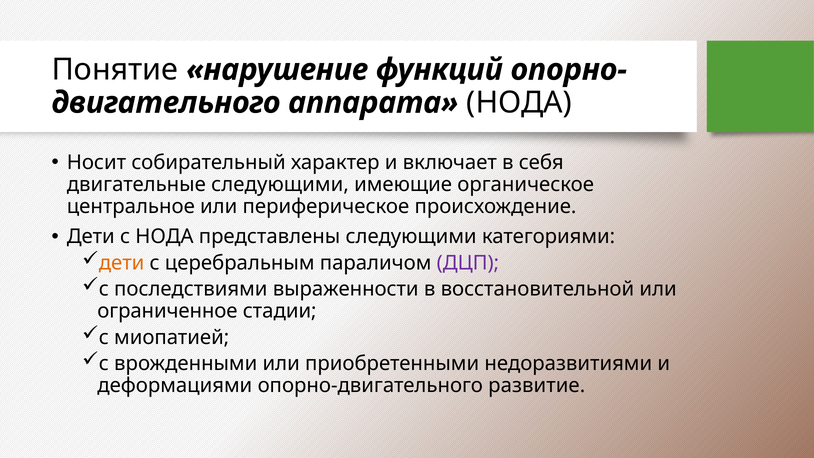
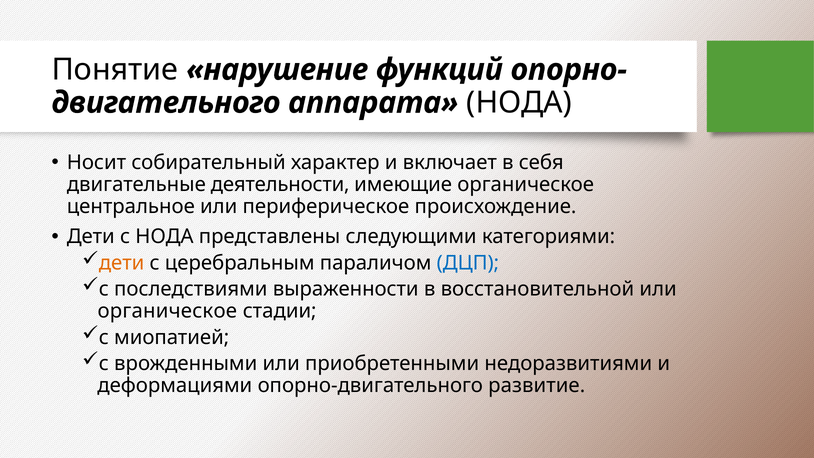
двигательные следующими: следующими -> деятельности
ДЦП colour: purple -> blue
ограниченное at (167, 311): ограниченное -> органическое
